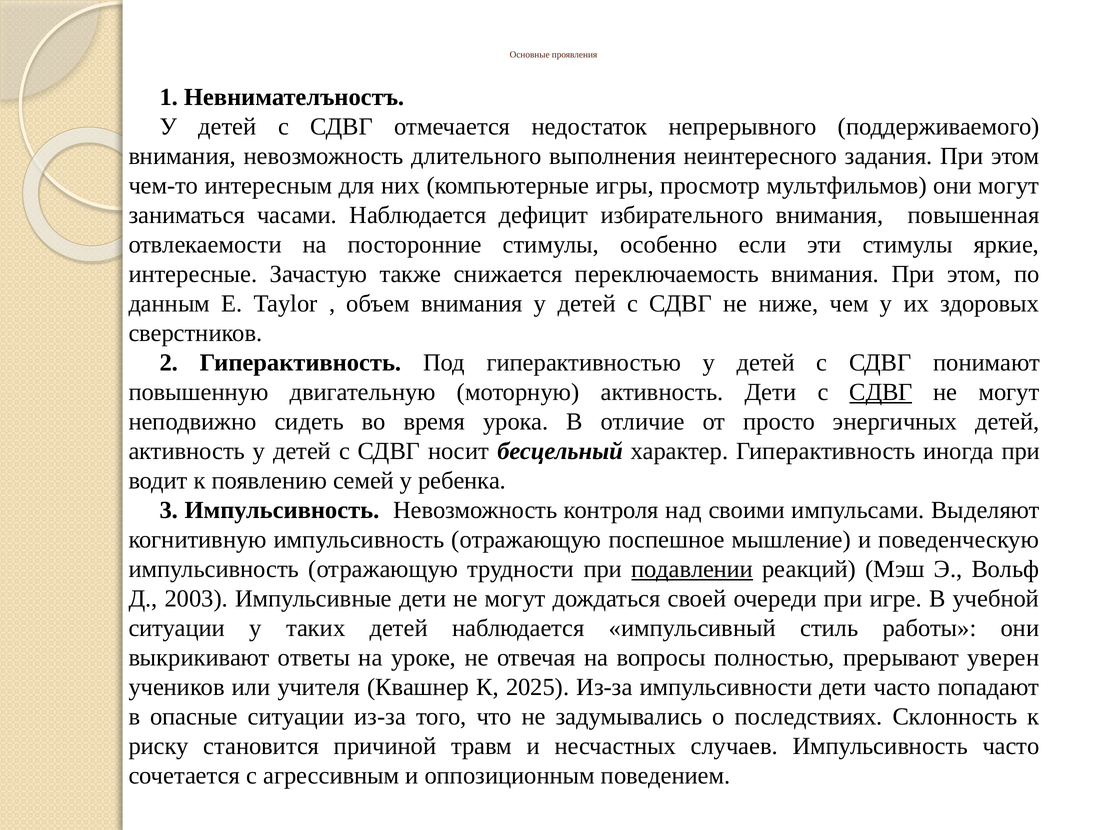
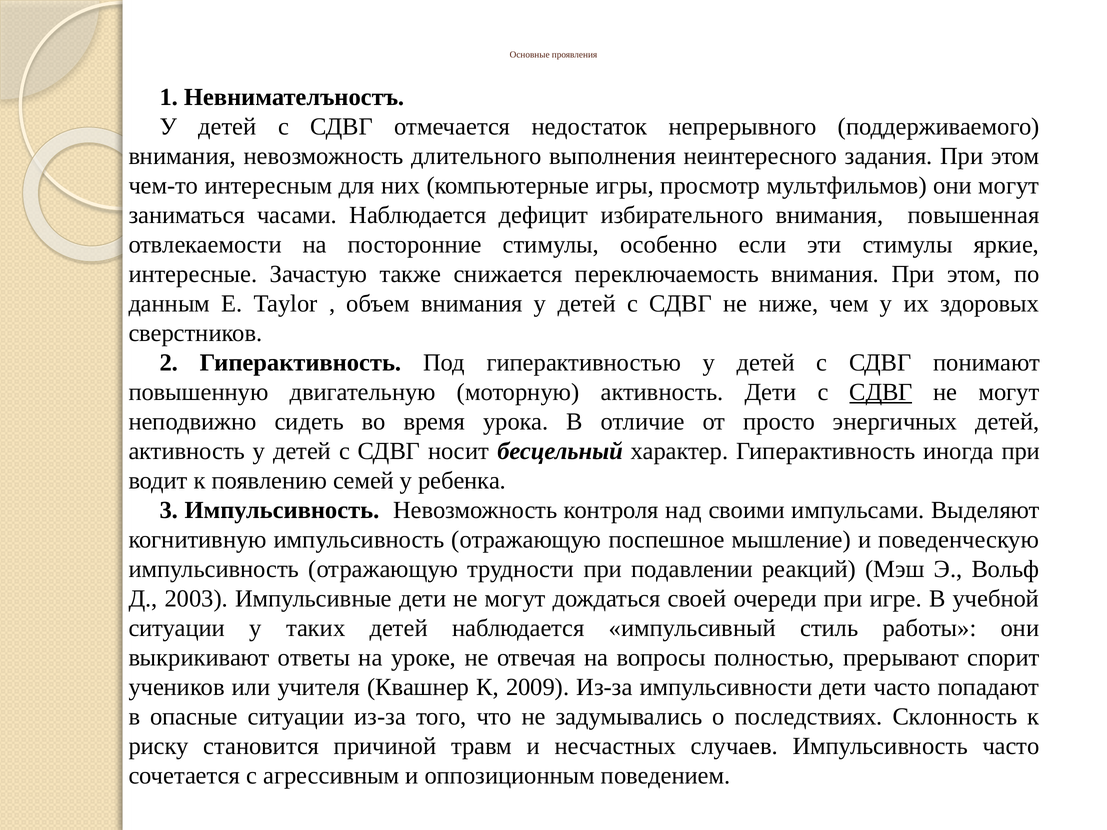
подавлении underline: present -> none
уверен: уверен -> спорит
2025: 2025 -> 2009
